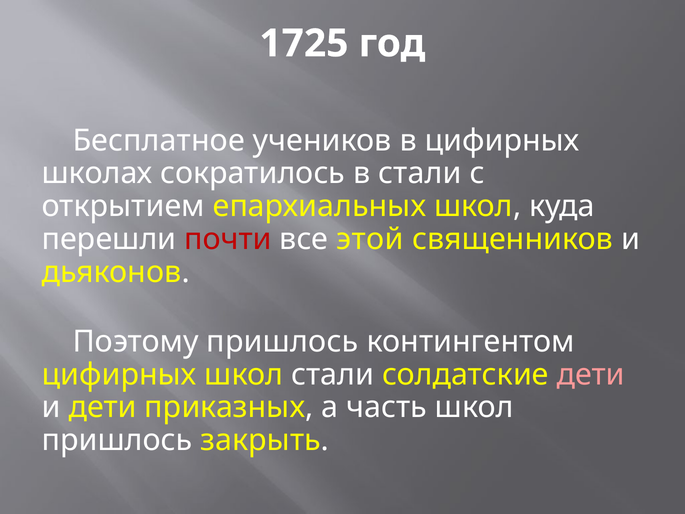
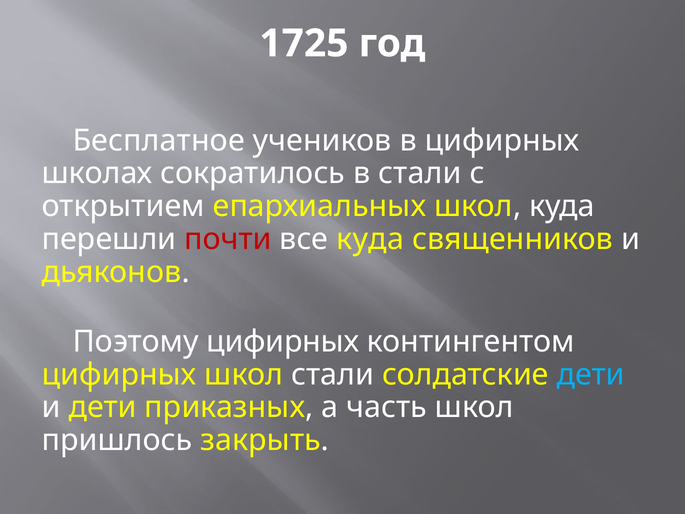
все этой: этой -> куда
Поэтому пришлось: пришлось -> цифирных
дети at (591, 374) colour: pink -> light blue
